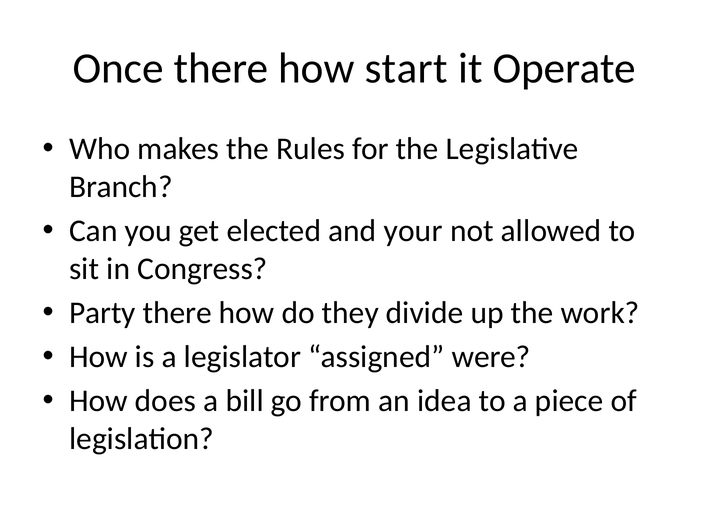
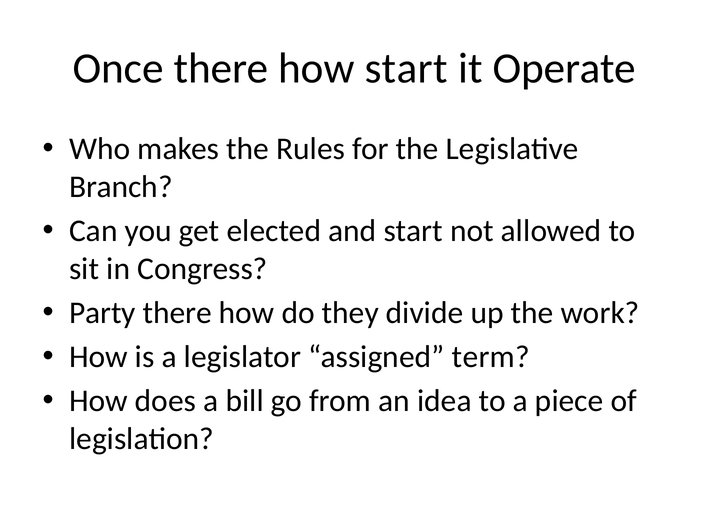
and your: your -> start
were: were -> term
